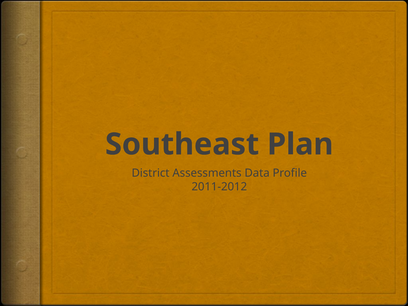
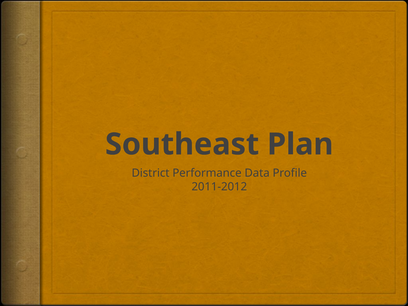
Assessments: Assessments -> Performance
